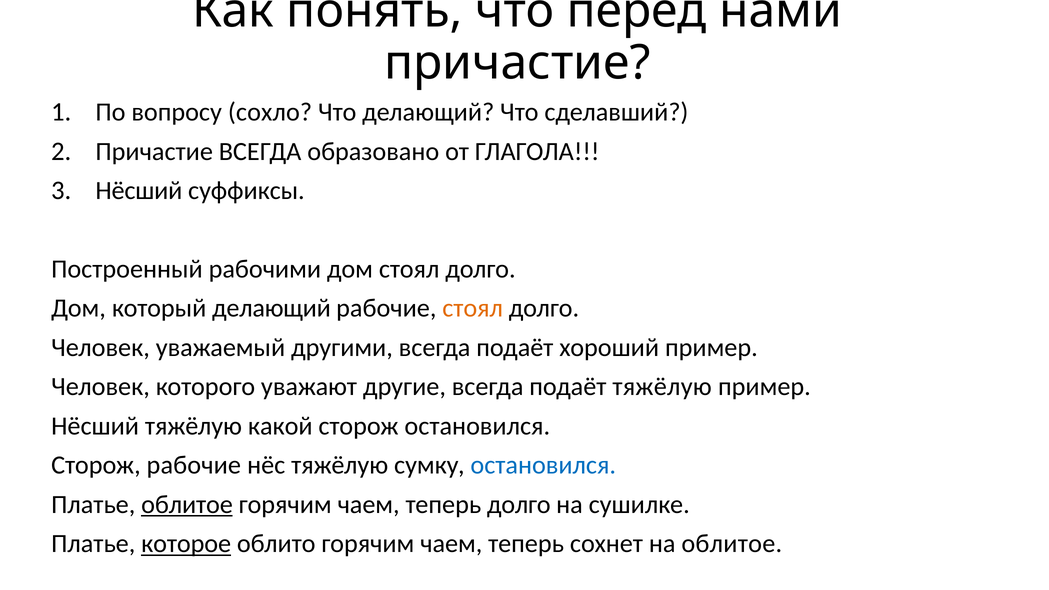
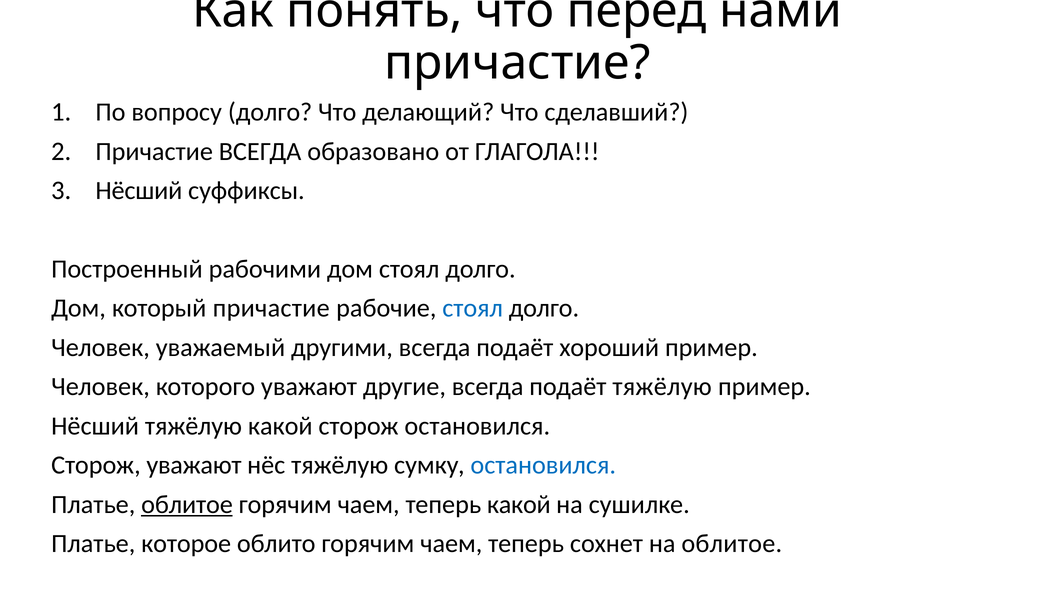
вопросу сохло: сохло -> долго
который делающий: делающий -> причастие
стоял at (473, 308) colour: orange -> blue
Сторож рабочие: рабочие -> уважают
теперь долго: долго -> какой
которое underline: present -> none
